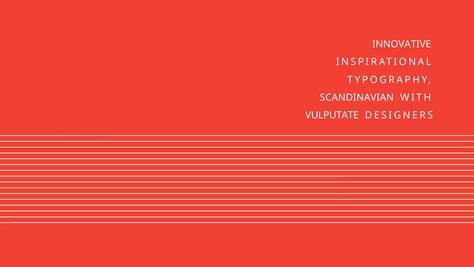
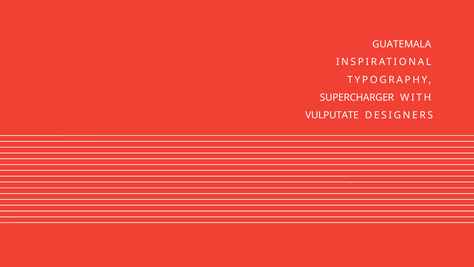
INNOVATIVE: INNOVATIVE -> GUATEMALA
SCANDINAVIAN: SCANDINAVIAN -> SUPERCHARGER
